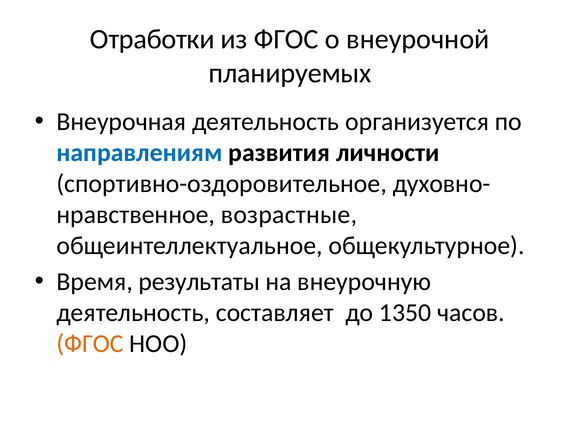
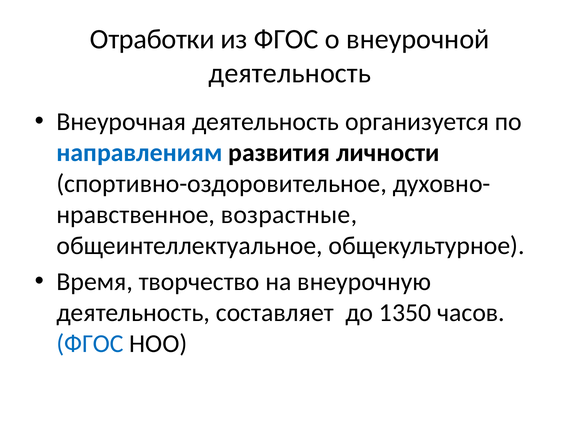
планируемых at (290, 73): планируемых -> деятельность
результаты: результаты -> творчество
ФГОС at (90, 344) colour: orange -> blue
